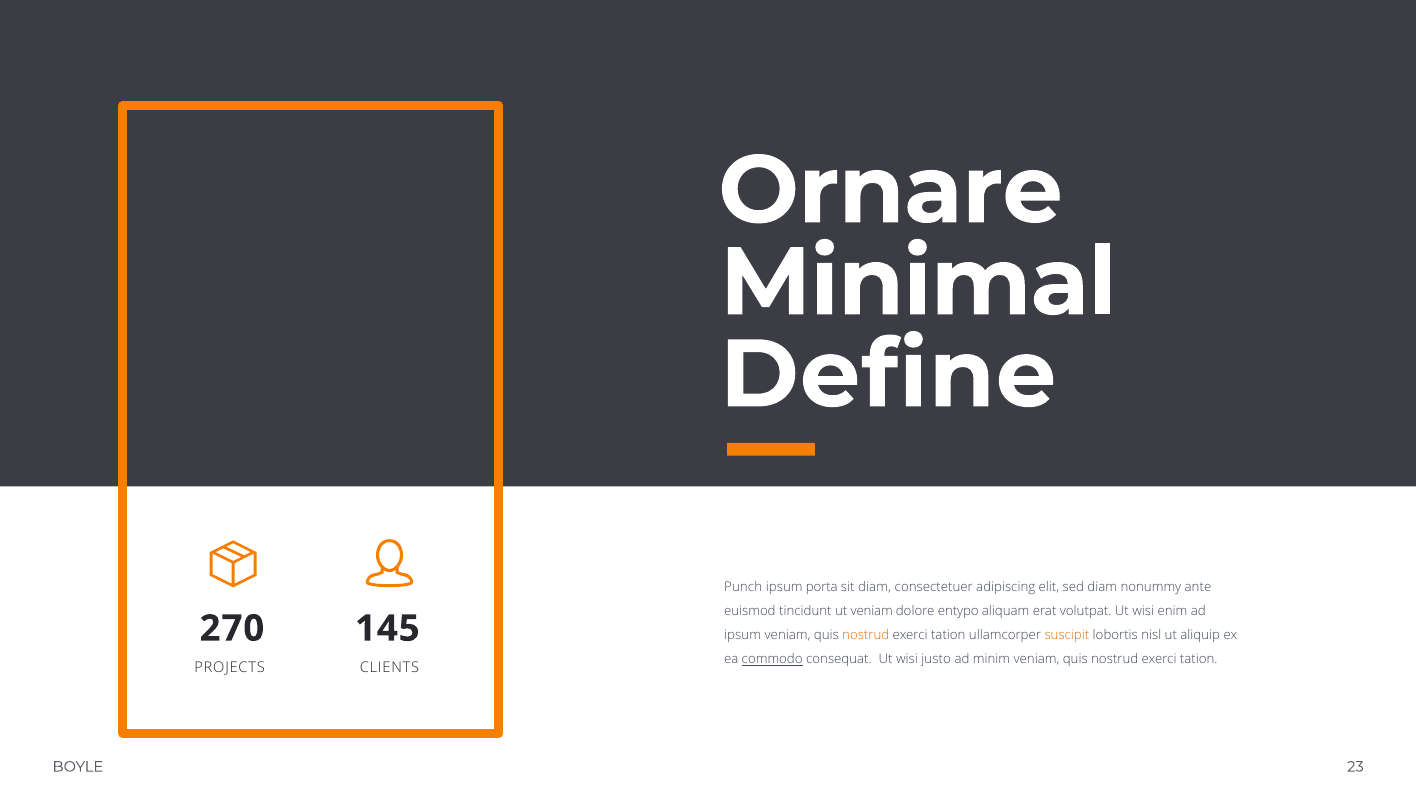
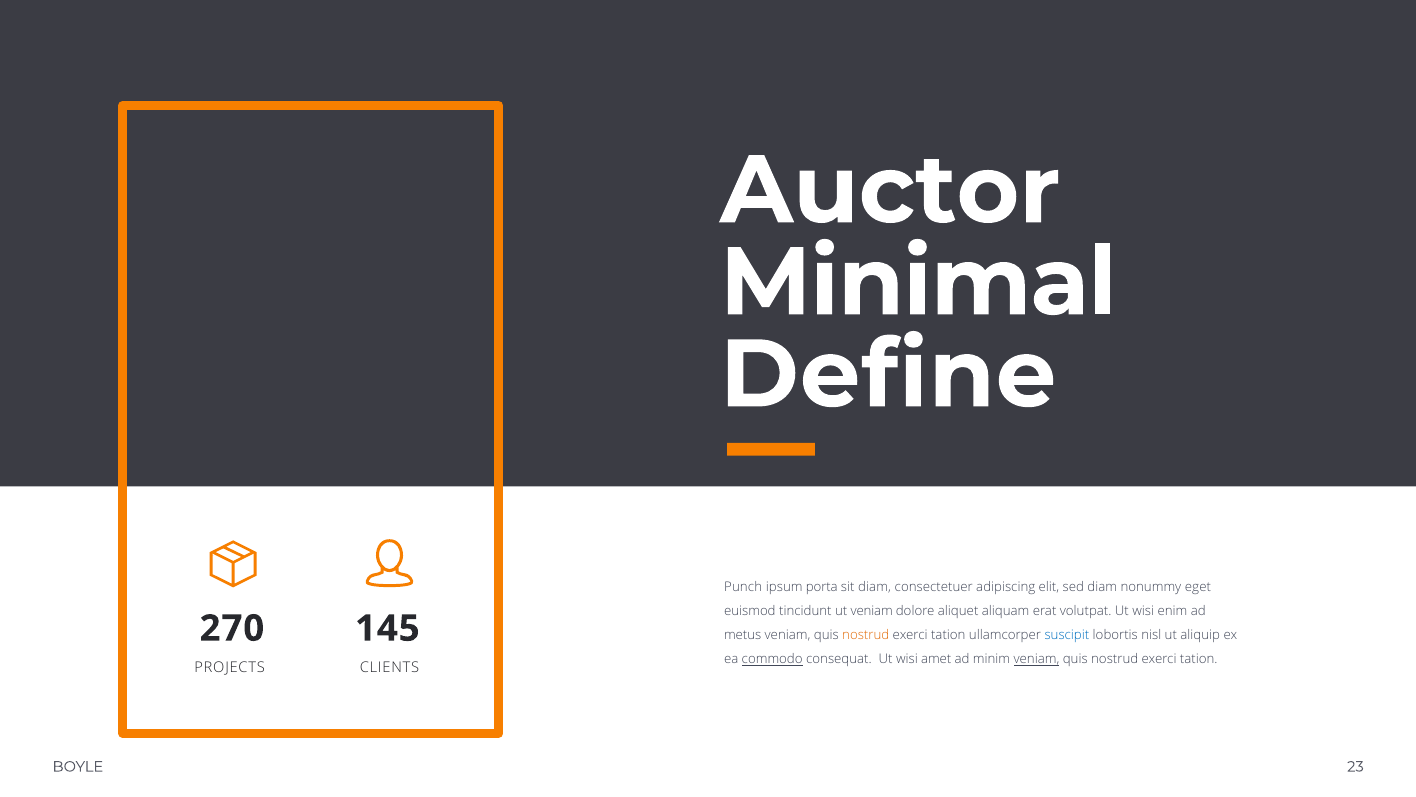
Ornare: Ornare -> Auctor
ante: ante -> eget
entypo: entypo -> aliquet
ipsum at (743, 635): ipsum -> metus
suscipit colour: orange -> blue
justo: justo -> amet
veniam at (1036, 659) underline: none -> present
